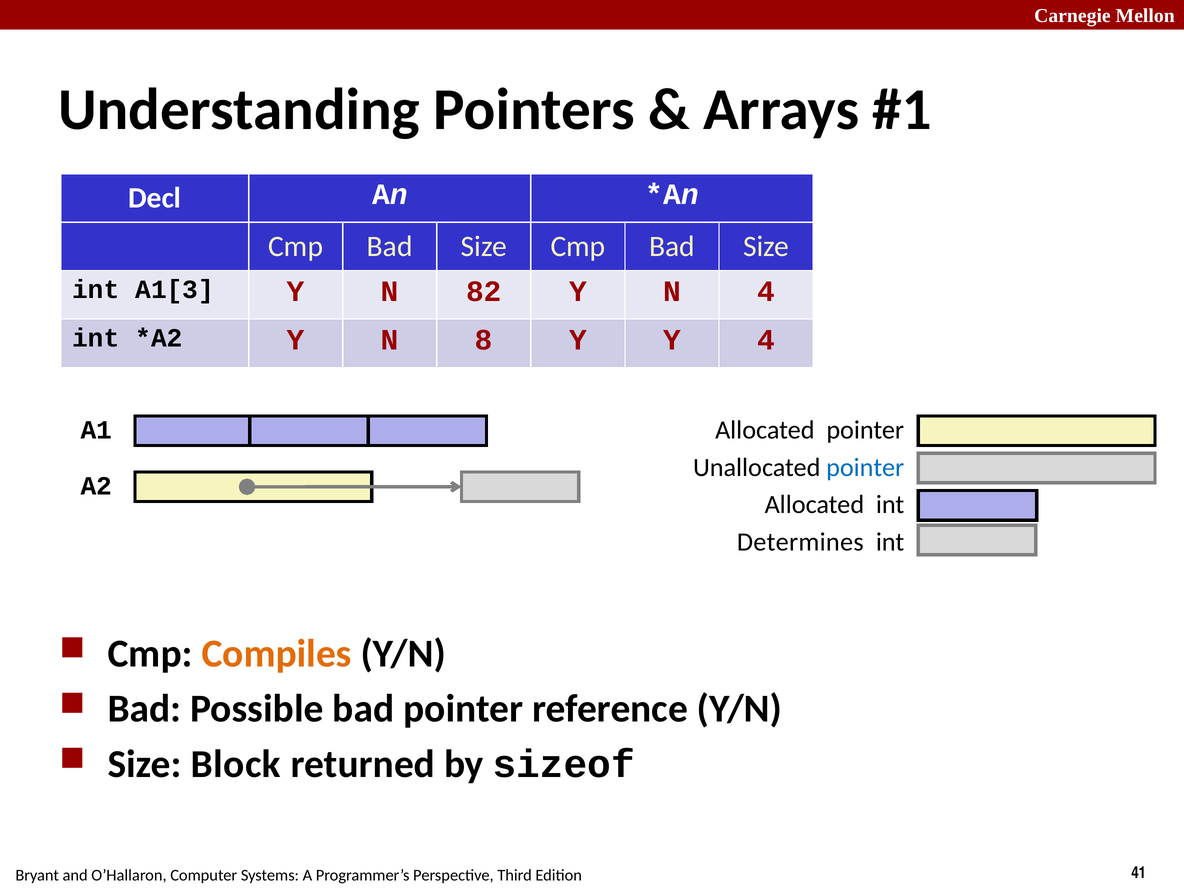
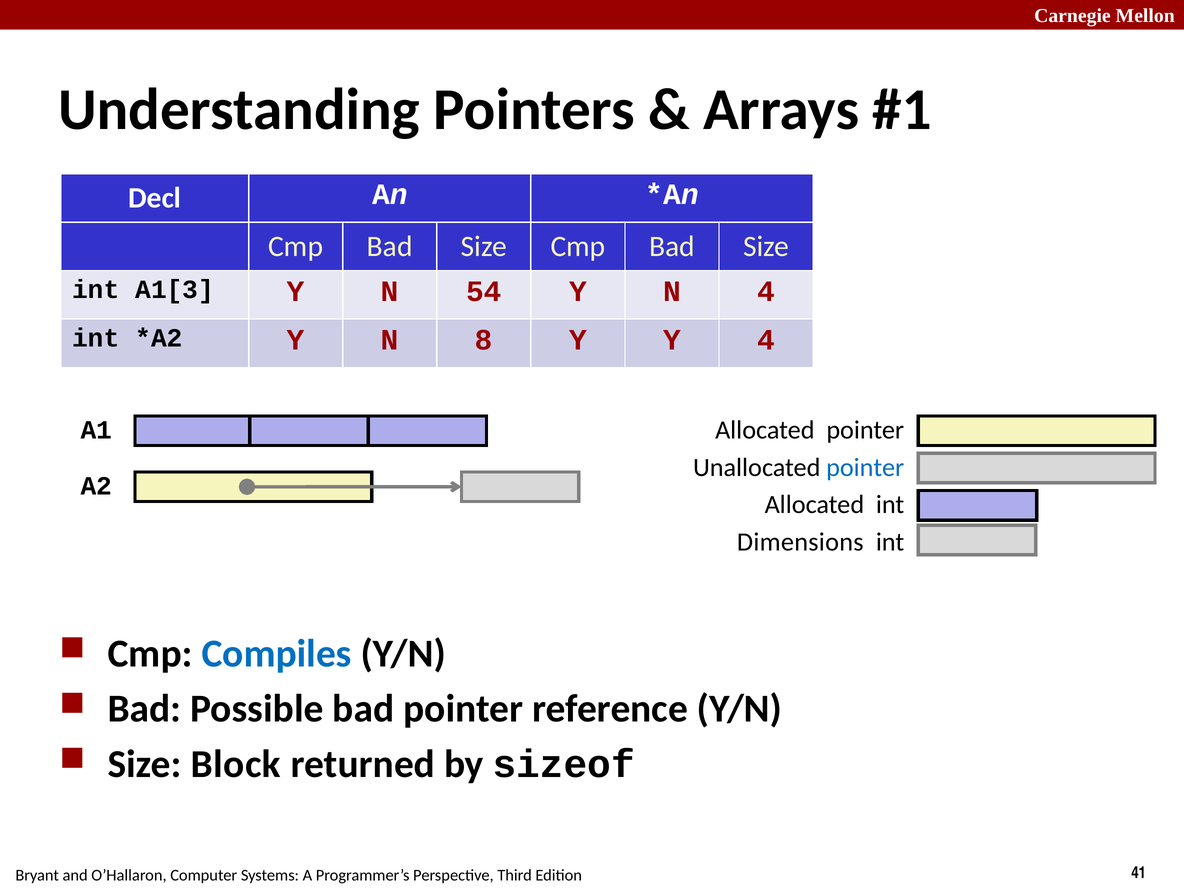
82: 82 -> 54
Determines: Determines -> Dimensions
Compiles colour: orange -> blue
